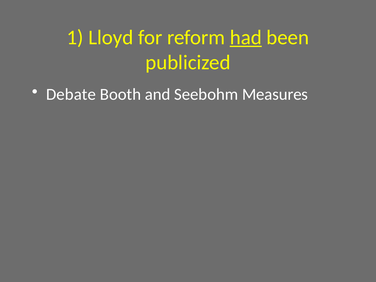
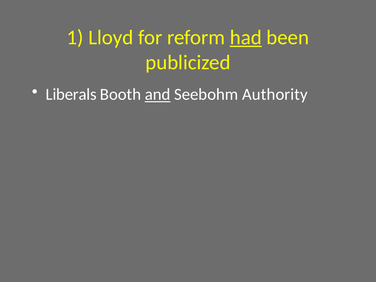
Debate: Debate -> Liberals
and underline: none -> present
Measures: Measures -> Authority
